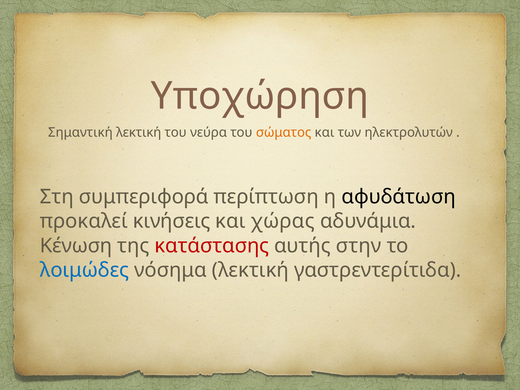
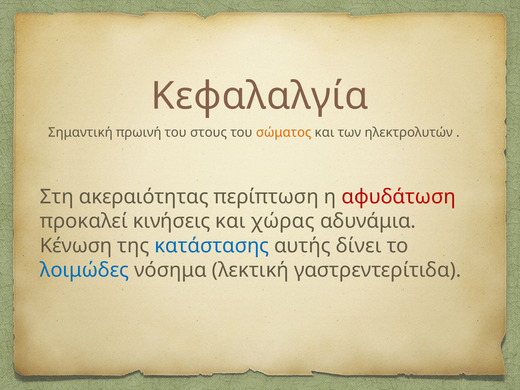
Υποχώρηση: Υποχώρηση -> Κεφαλαλγία
Σημαντική λεκτική: λεκτική -> πρωινή
νεύρα: νεύρα -> στους
συμπεριφορά: συμπεριφορά -> ακεραιότητας
αφυδάτωση colour: black -> red
κατάστασης colour: red -> blue
στην: στην -> δίνει
